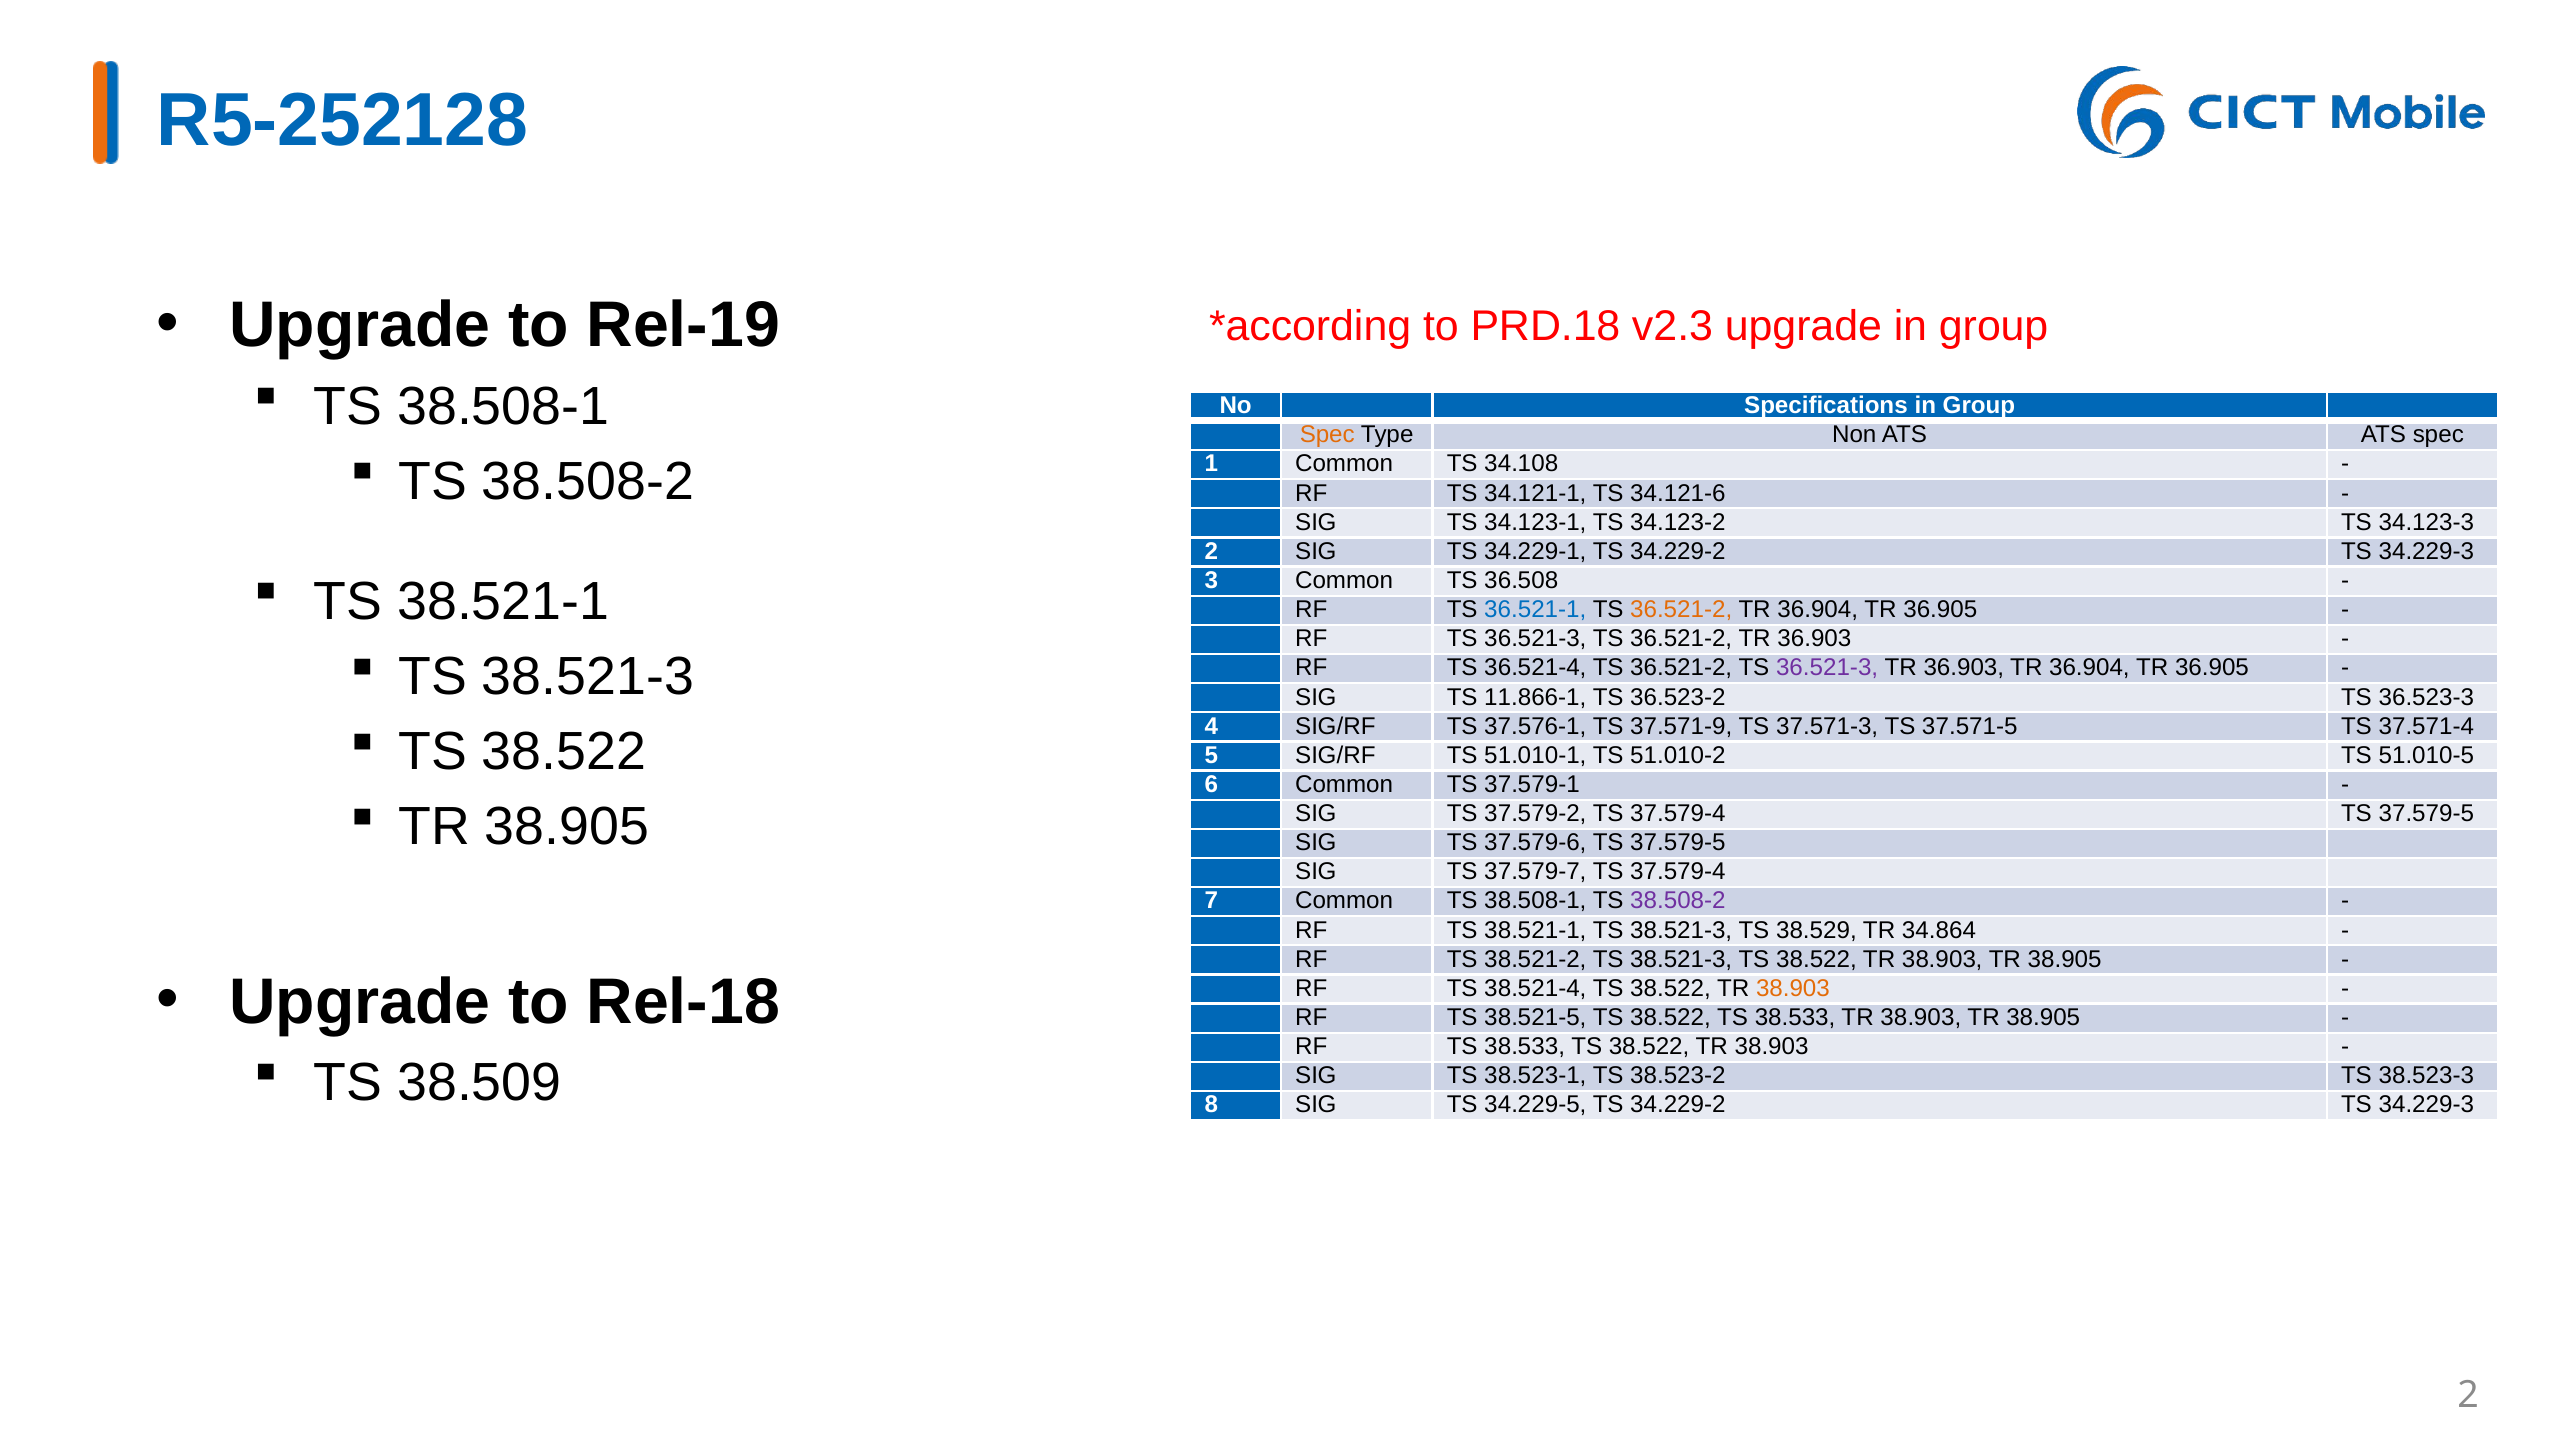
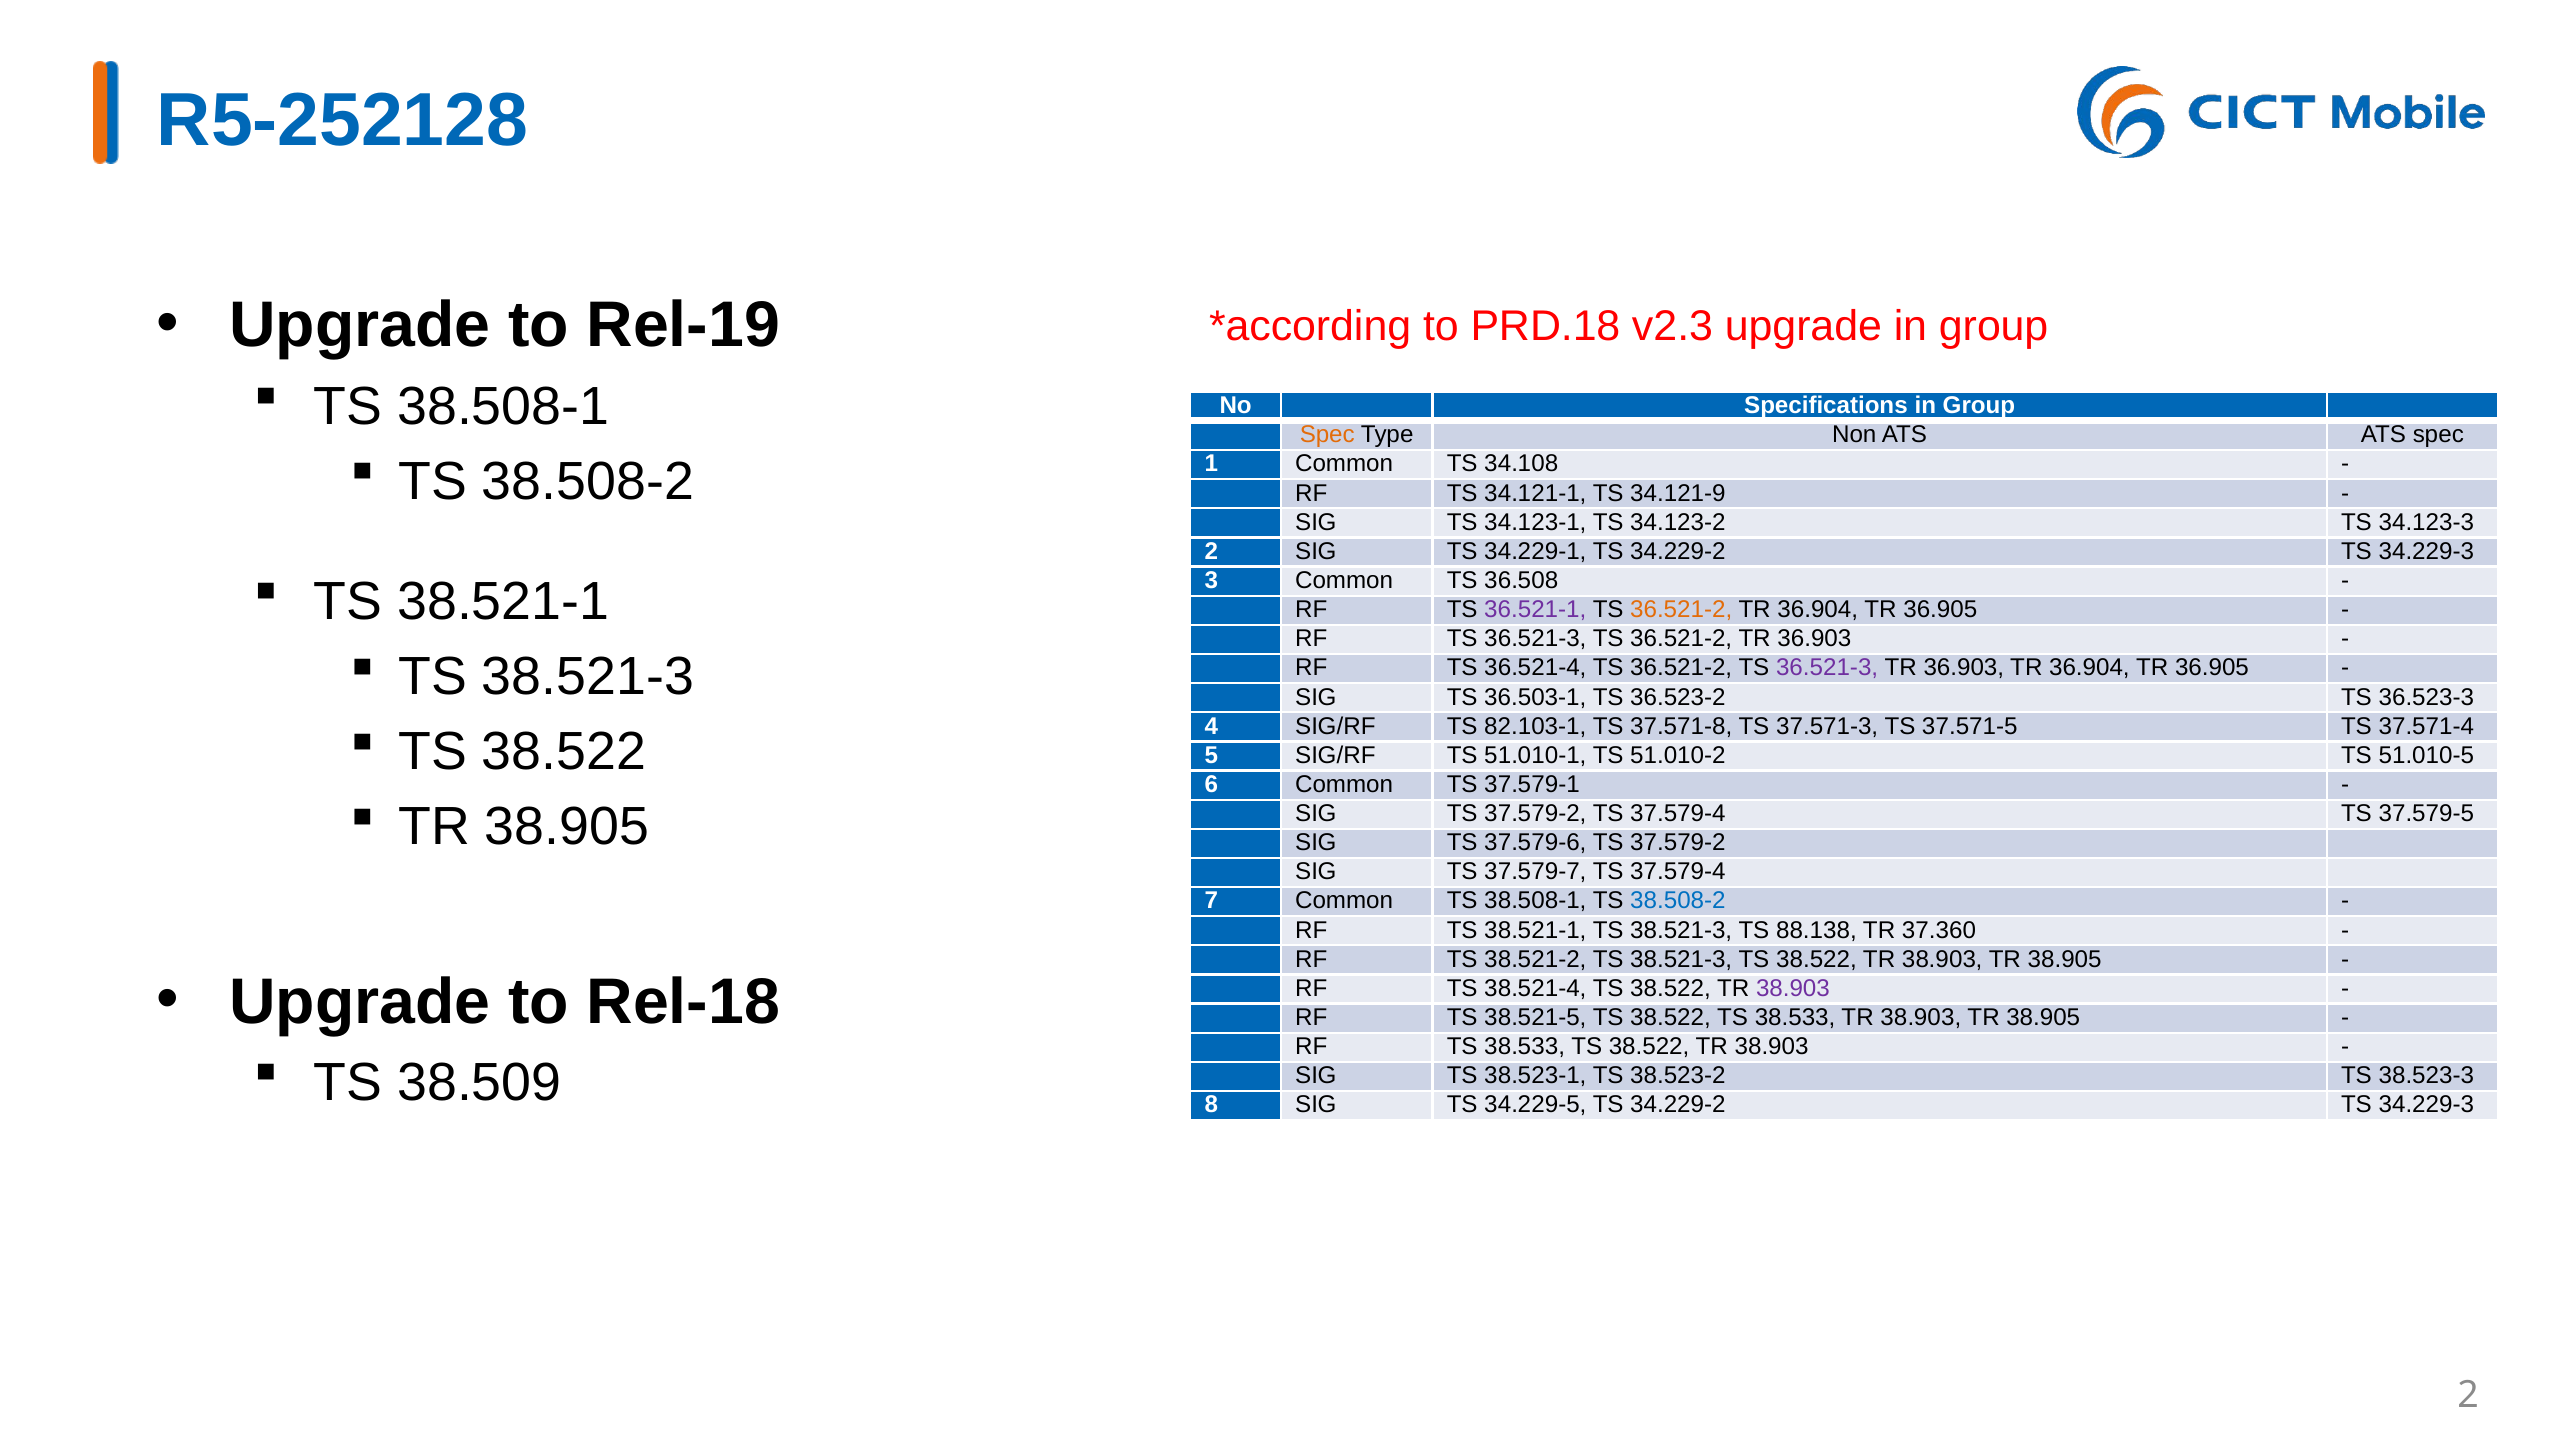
34.121-6: 34.121-6 -> 34.121-9
36.521-1 colour: blue -> purple
11.866-1: 11.866-1 -> 36.503-1
37.576-1: 37.576-1 -> 82.103-1
37.571-9: 37.571-9 -> 37.571-8
37.579-6 TS 37.579-5: 37.579-5 -> 37.579-2
38.508-2 at (1678, 901) colour: purple -> blue
38.529: 38.529 -> 88.138
34.864: 34.864 -> 37.360
38.903 at (1793, 988) colour: orange -> purple
